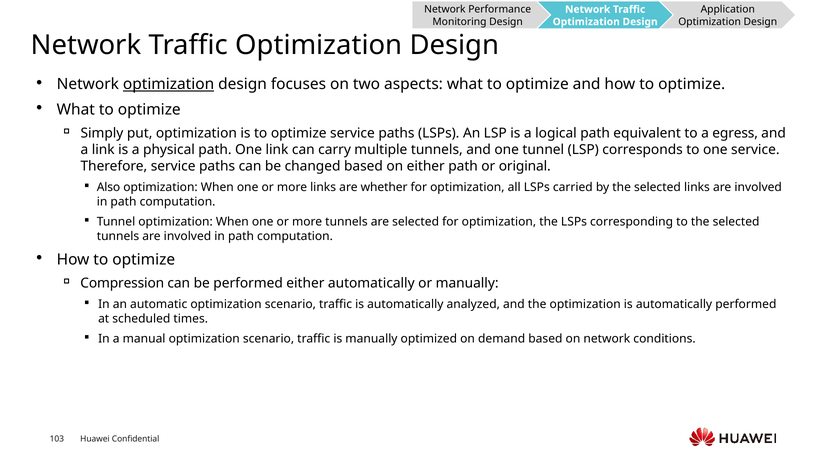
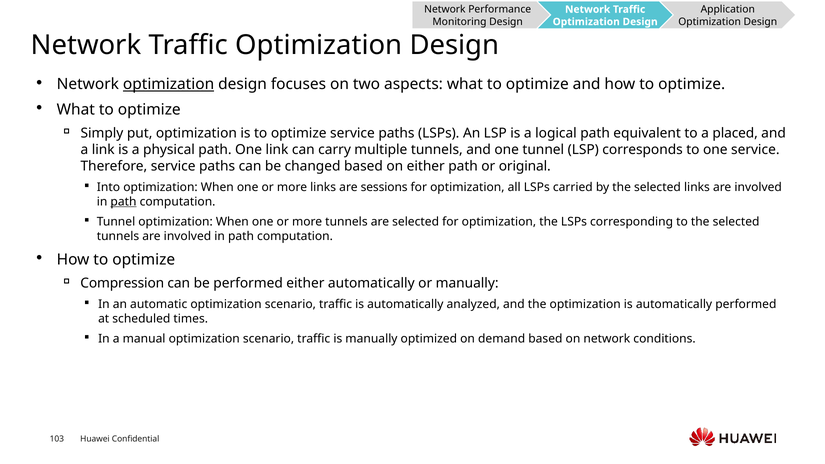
egress: egress -> placed
Also: Also -> Into
whether: whether -> sessions
path at (123, 202) underline: none -> present
